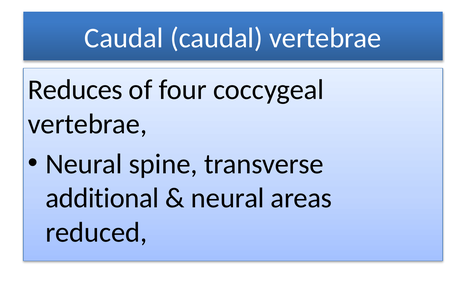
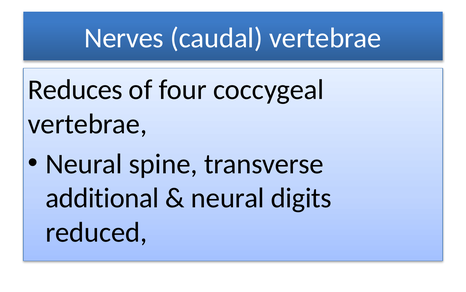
Caudal at (124, 38): Caudal -> Nerves
areas: areas -> digits
